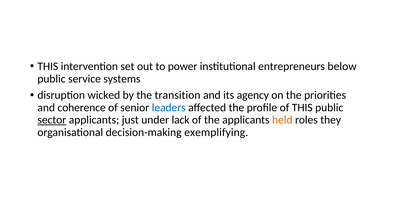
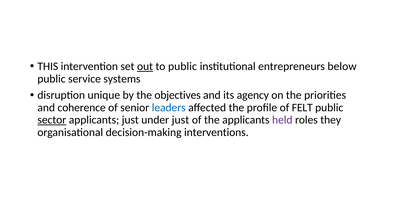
out underline: none -> present
to power: power -> public
wicked: wicked -> unique
transition: transition -> objectives
of THIS: THIS -> FELT
under lack: lack -> just
held colour: orange -> purple
exemplifying: exemplifying -> interventions
